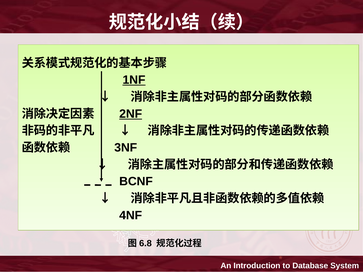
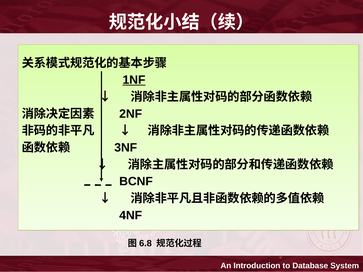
2NF underline: present -> none
